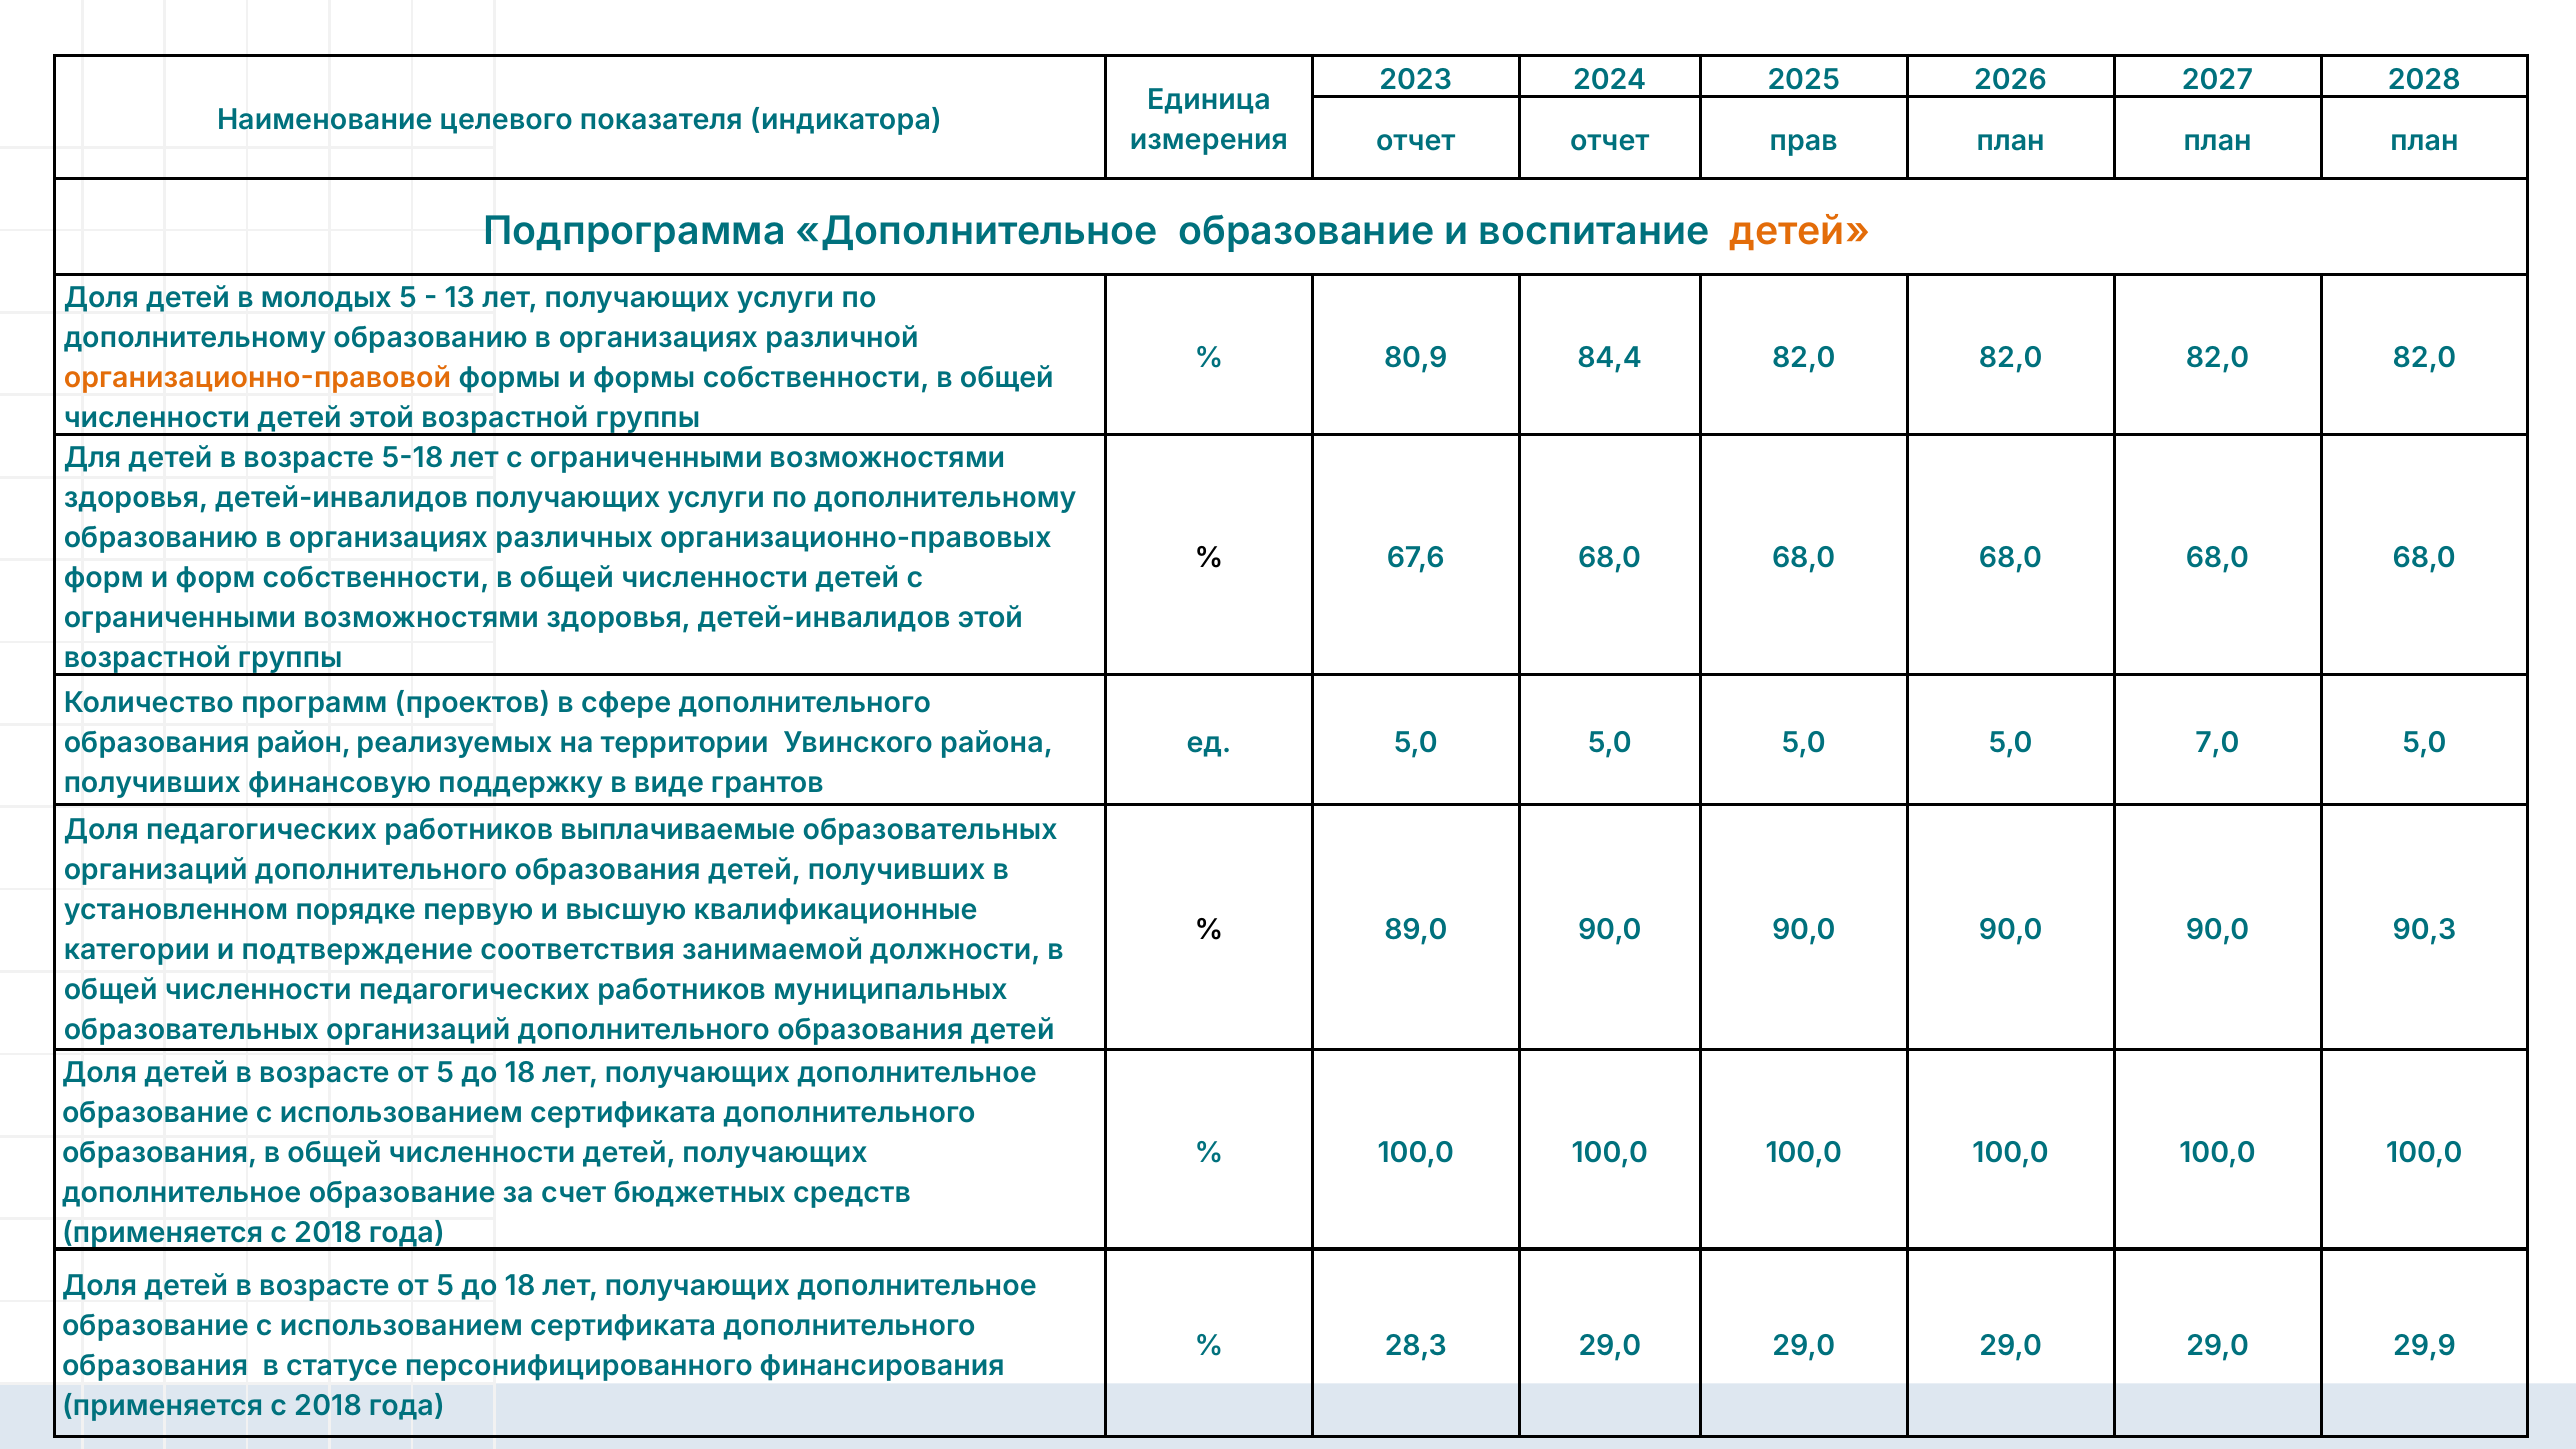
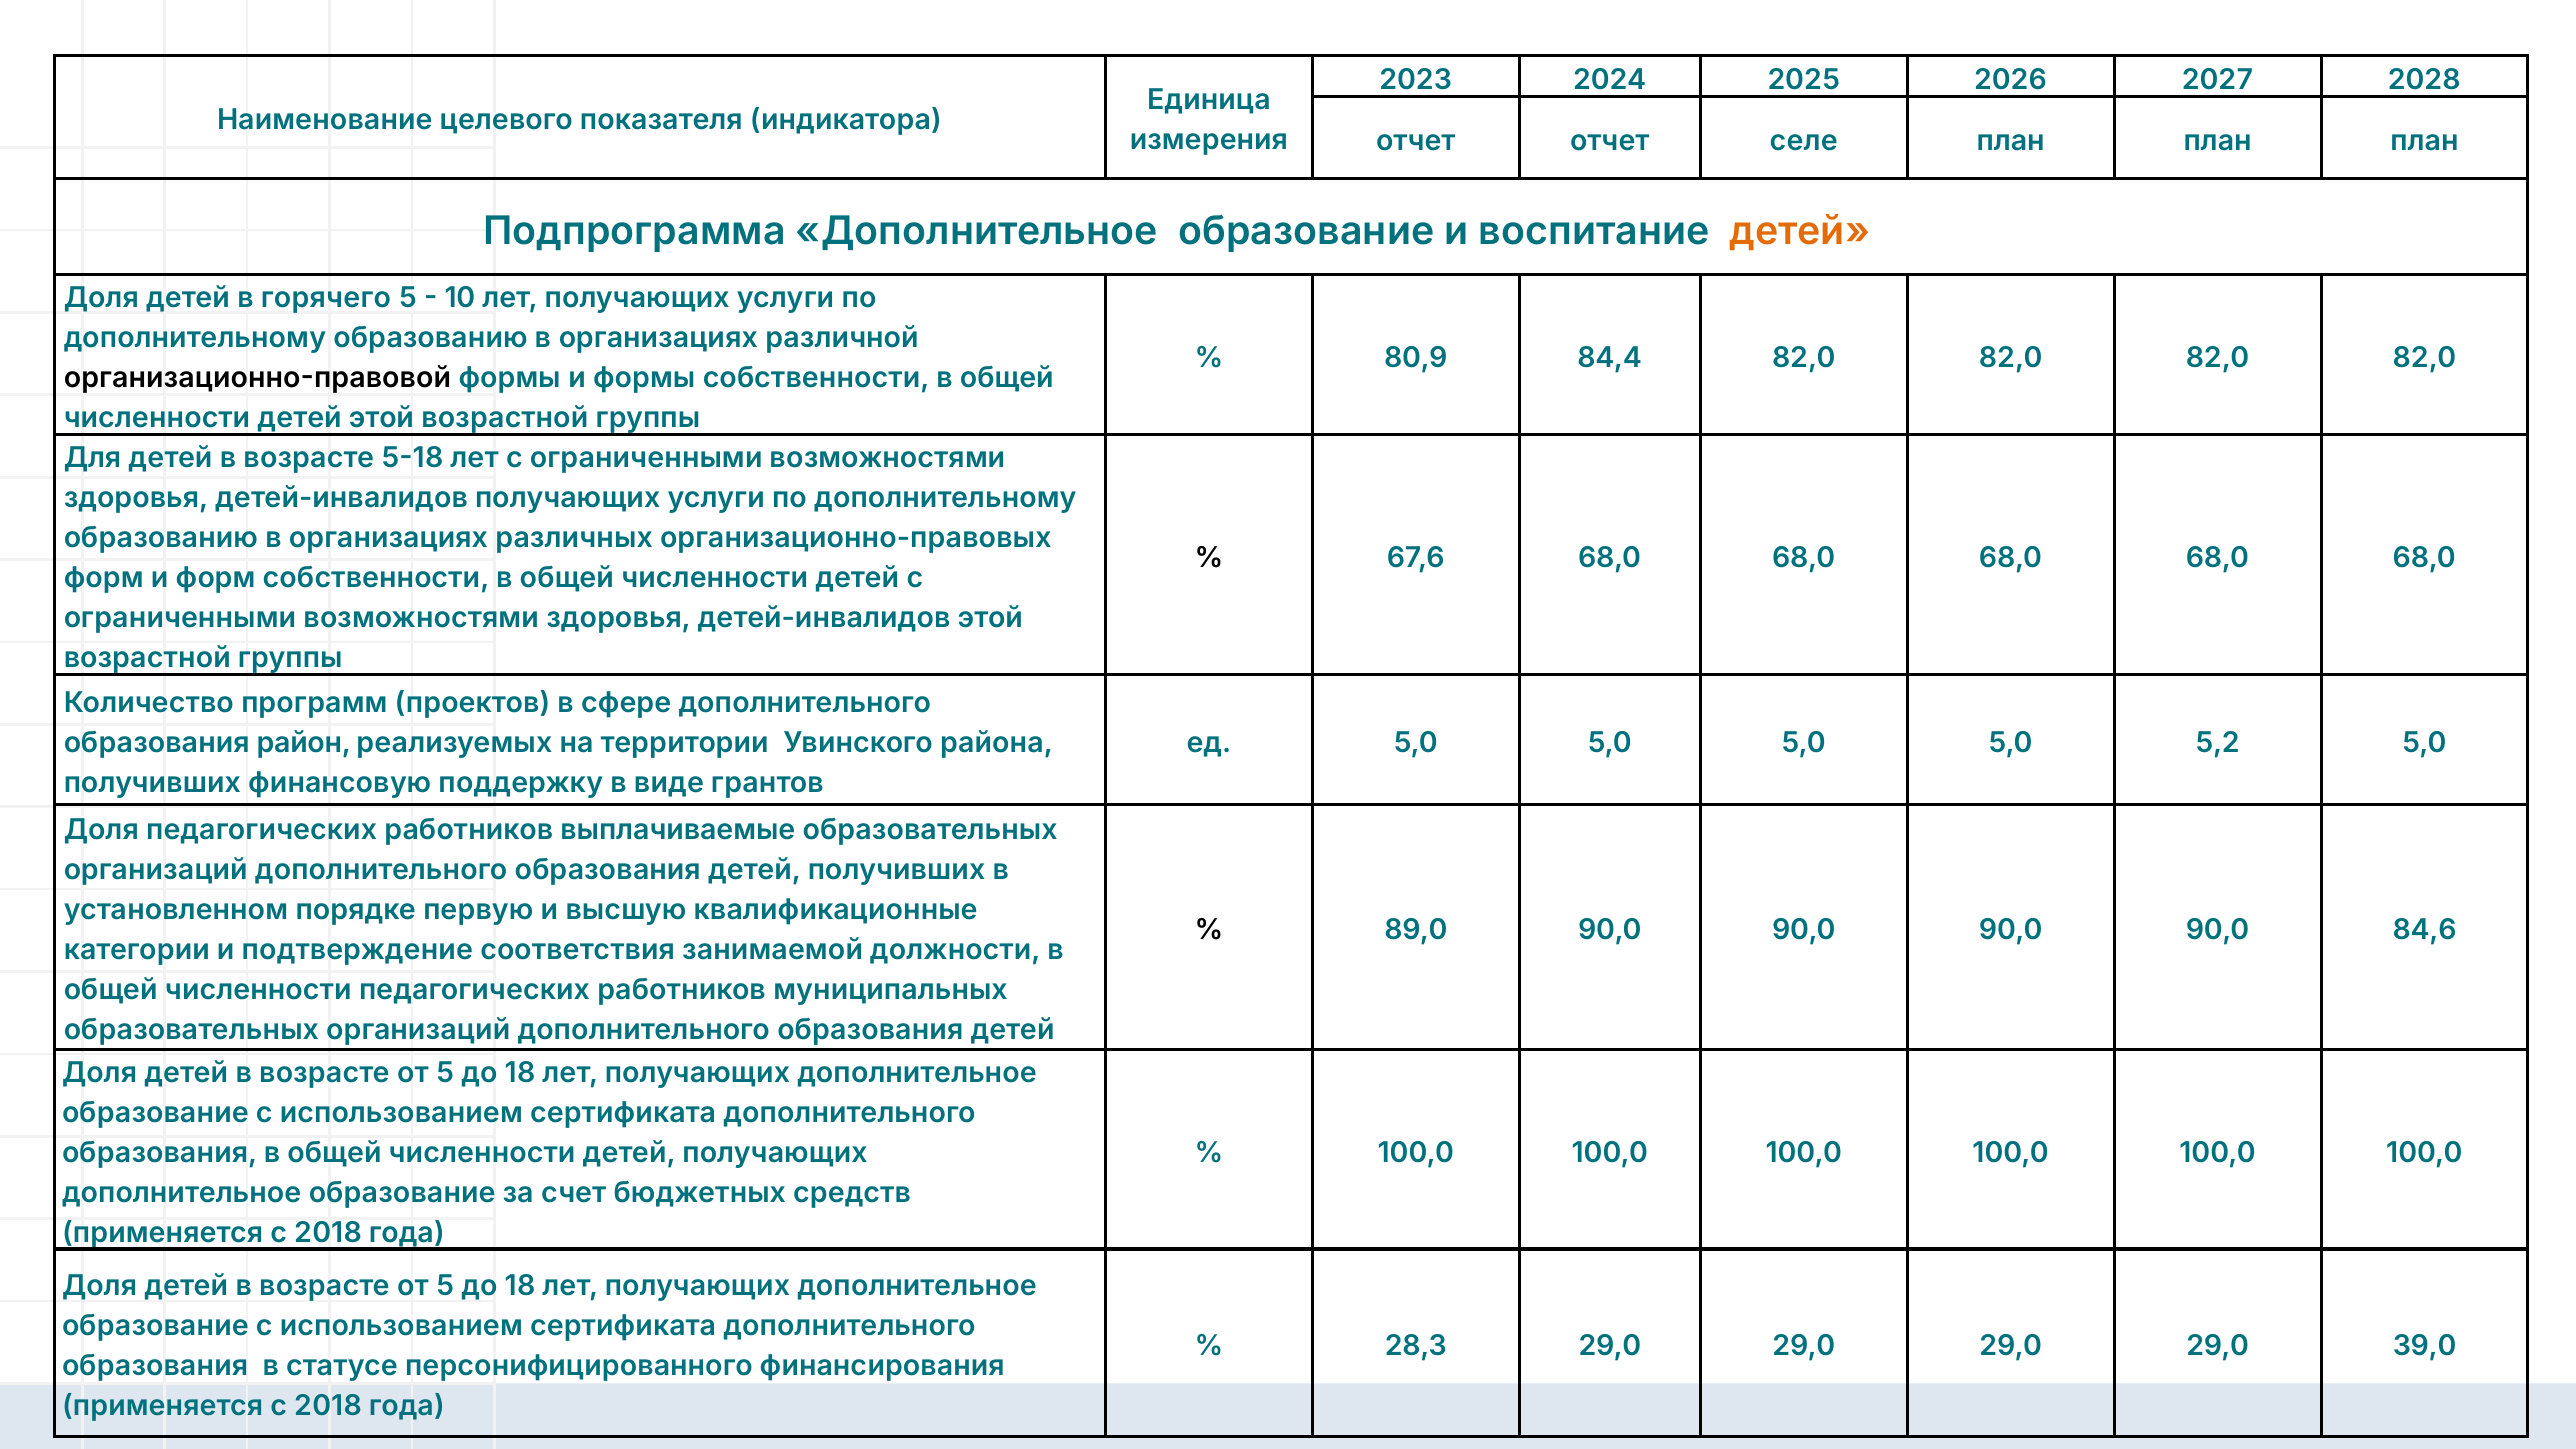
прав: прав -> селе
молодых: молодых -> горячего
13: 13 -> 10
организационно-правовой colour: orange -> black
7,0: 7,0 -> 5,2
90,3: 90,3 -> 84,6
29,9: 29,9 -> 39,0
